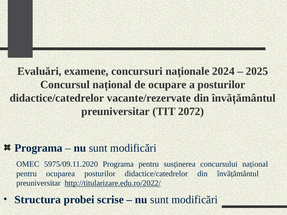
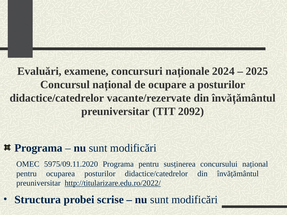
2072: 2072 -> 2092
